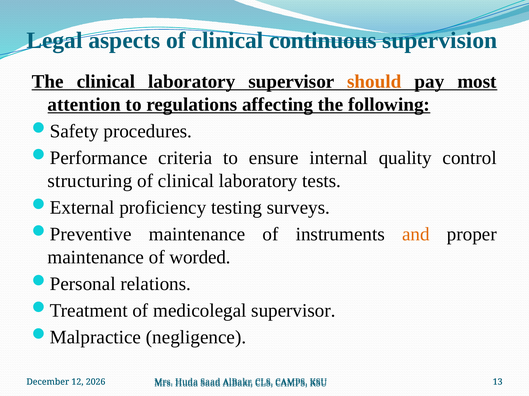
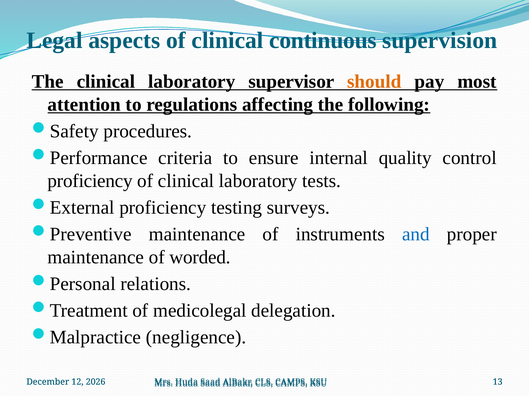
structuring at (90, 181): structuring -> proficiency
and colour: orange -> blue
medicolegal supervisor: supervisor -> delegation
